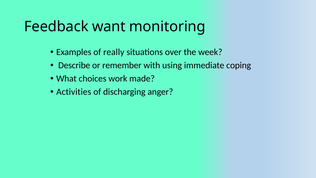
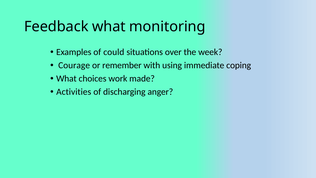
Feedback want: want -> what
really: really -> could
Describe: Describe -> Courage
